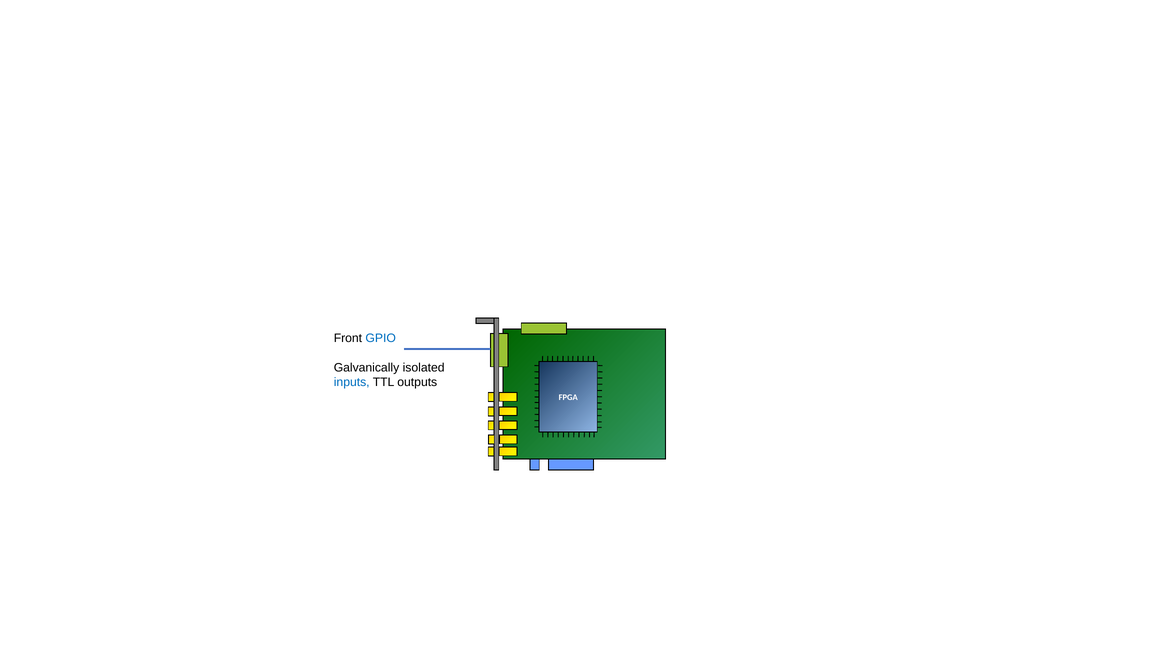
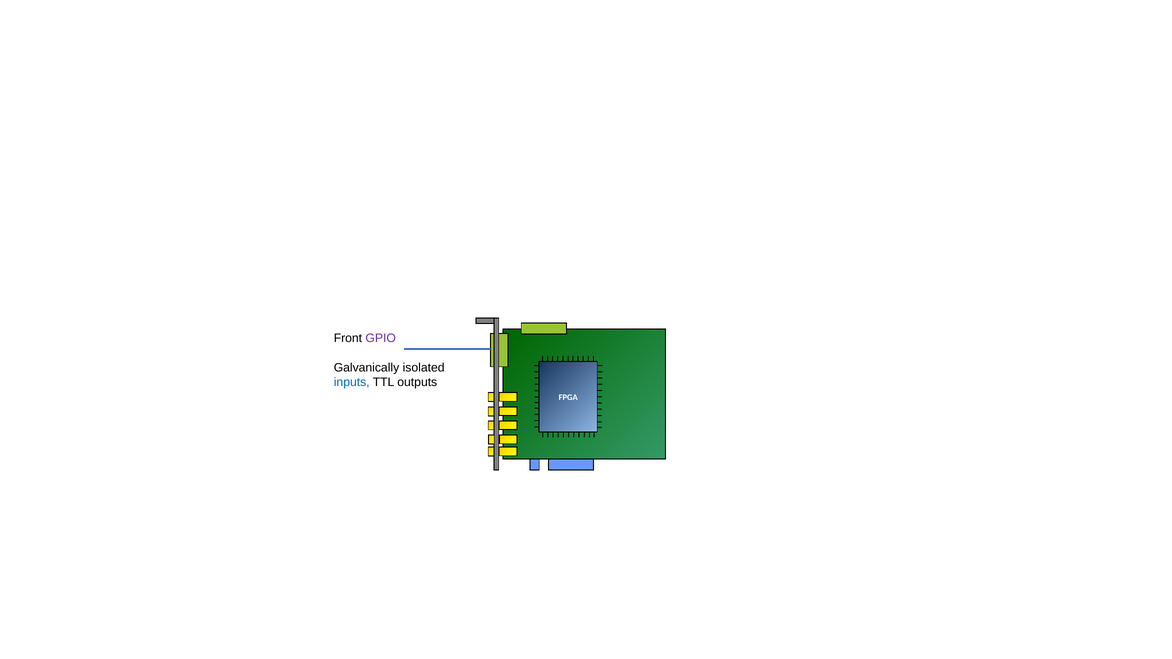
GPIO colour: blue -> purple
